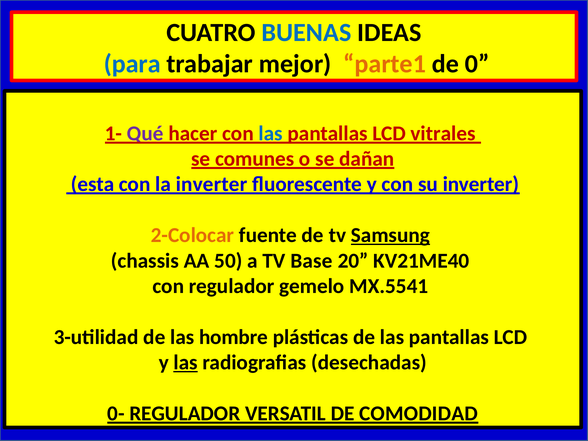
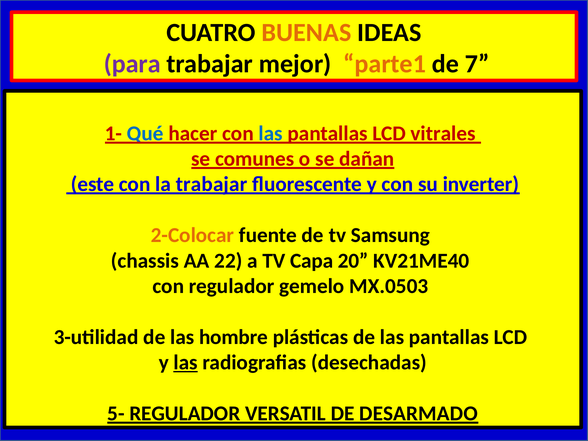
BUENAS colour: blue -> orange
para colour: blue -> purple
0: 0 -> 7
Qué colour: purple -> blue
esta: esta -> este
la inverter: inverter -> trabajar
Samsung underline: present -> none
50: 50 -> 22
Base: Base -> Capa
MX.5541: MX.5541 -> MX.0503
0-: 0- -> 5-
COMODIDAD: COMODIDAD -> DESARMADO
